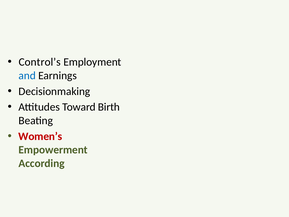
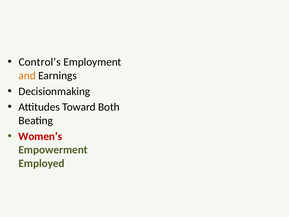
and colour: blue -> orange
Birth: Birth -> Both
According: According -> Employed
